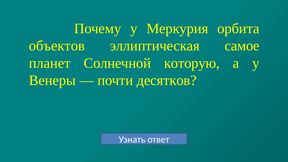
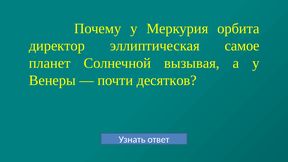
объектов: объектов -> директор
которую: которую -> вызывая
